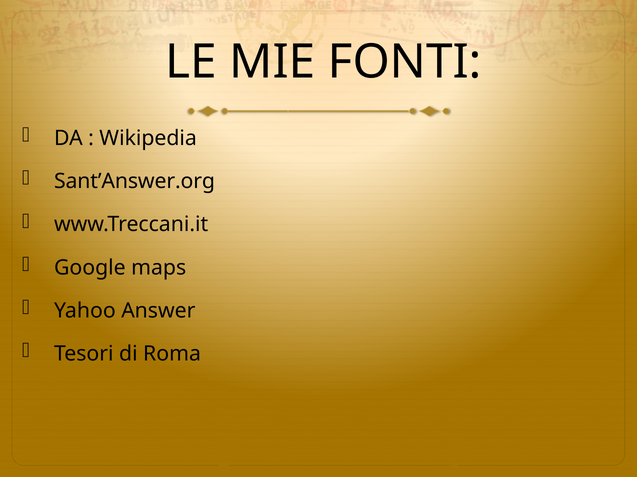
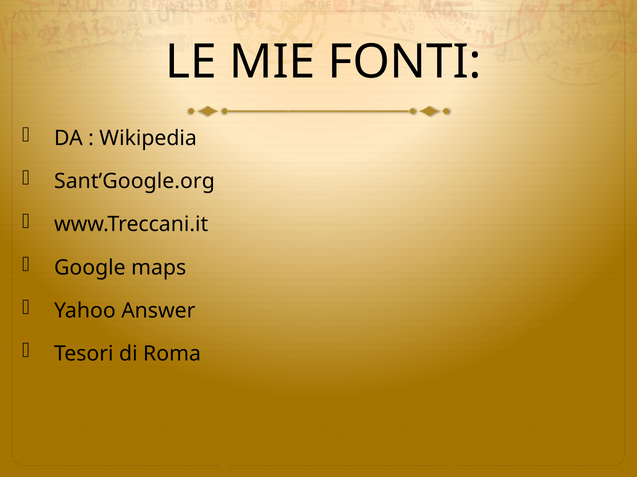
Sant’Answer.org: Sant’Answer.org -> Sant’Google.org
